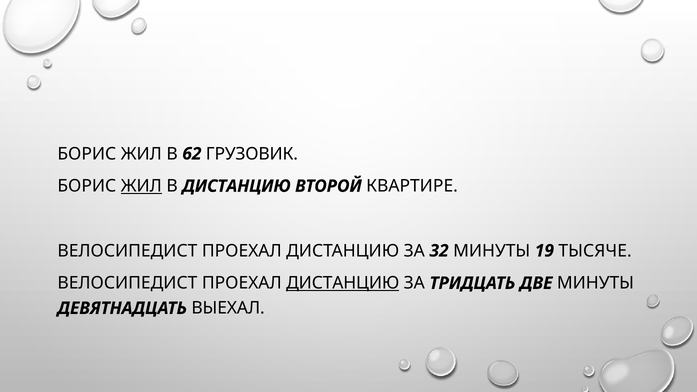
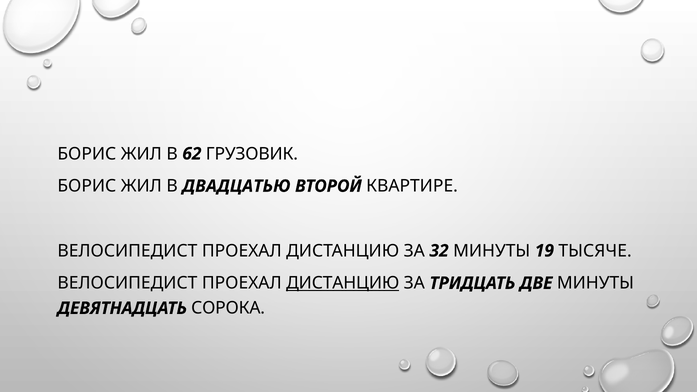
ЖИЛ at (141, 186) underline: present -> none
В ДИСТАНЦИЮ: ДИСТАНЦИЮ -> ДВАДЦАТЬЮ
ВЫЕХАЛ: ВЫЕХАЛ -> СОРОКА
